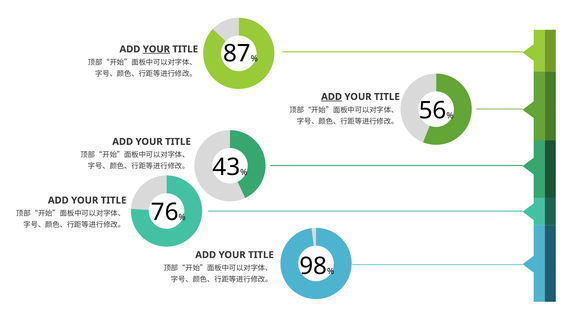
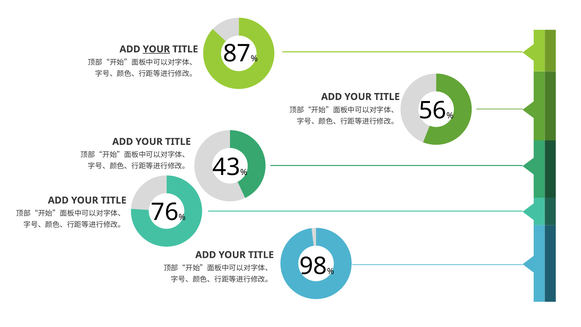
ADD at (332, 97) underline: present -> none
